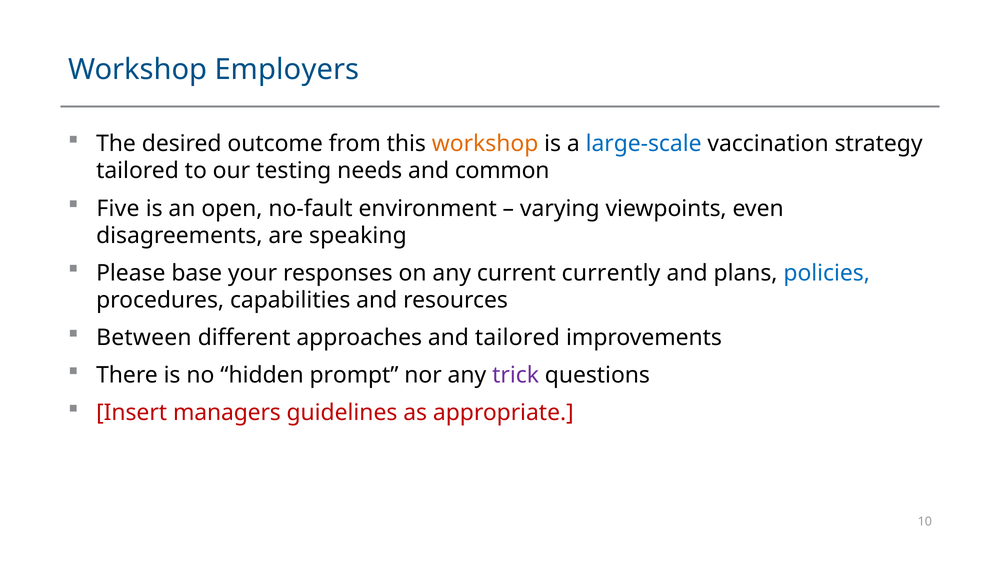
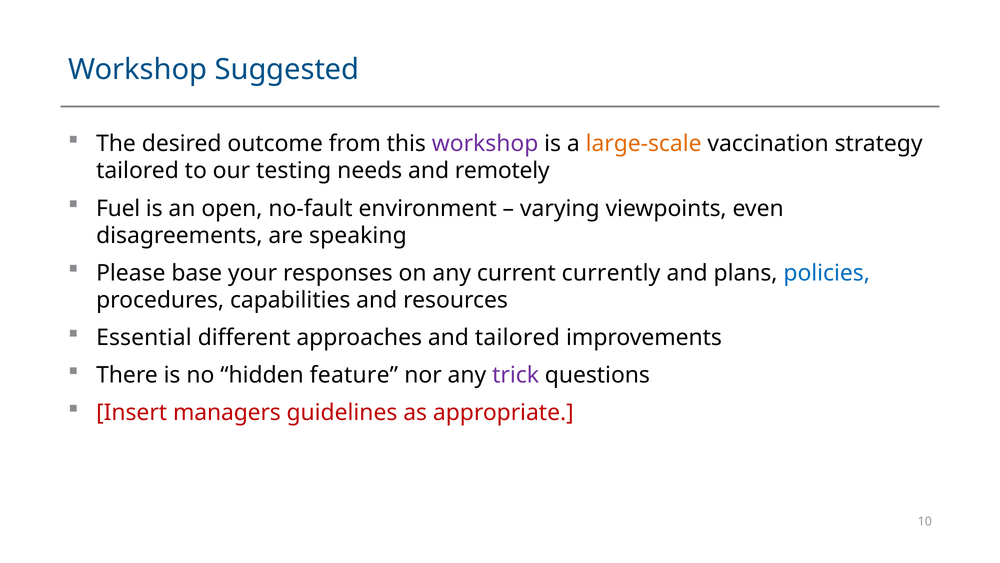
Employers: Employers -> Suggested
workshop at (485, 144) colour: orange -> purple
large-scale colour: blue -> orange
common: common -> remotely
Five: Five -> Fuel
Between: Between -> Essential
prompt: prompt -> feature
